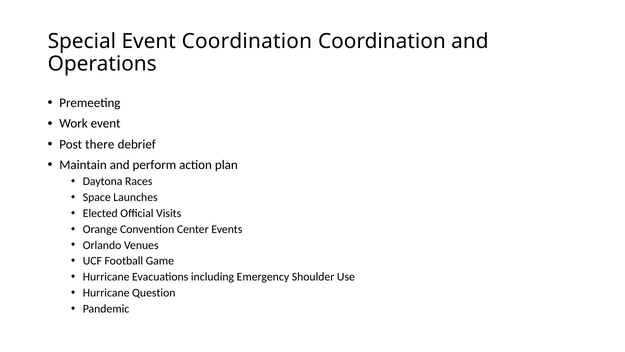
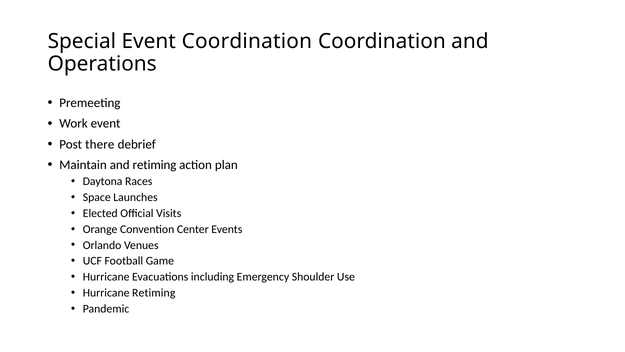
and perform: perform -> retiming
Hurricane Question: Question -> Retiming
